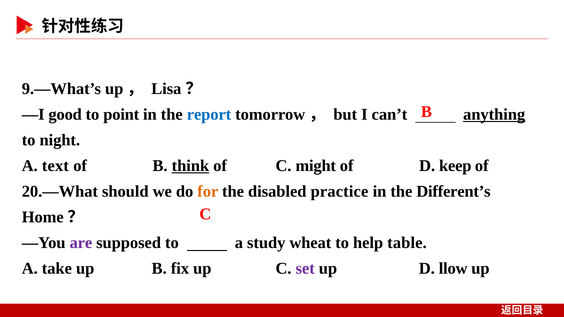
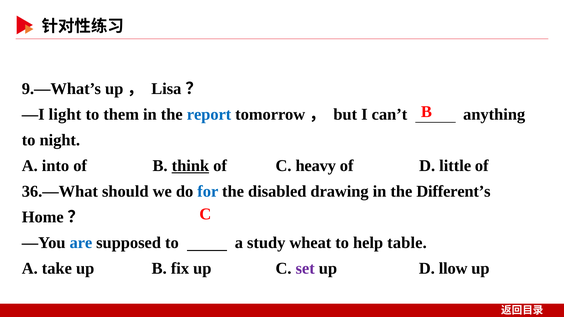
good: good -> light
point: point -> them
anything underline: present -> none
text: text -> into
might: might -> heavy
keep: keep -> little
20.—What: 20.—What -> 36.—What
for colour: orange -> blue
practice: practice -> drawing
are colour: purple -> blue
